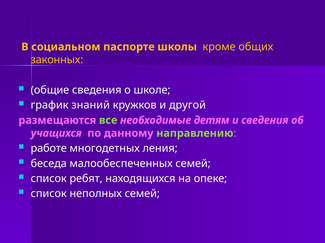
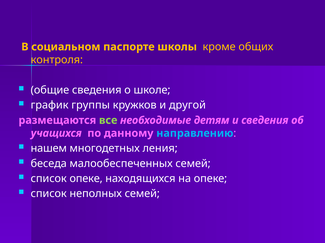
законных: законных -> контроля
знаний: знаний -> группы
направлению colour: light green -> light blue
работе: работе -> нашем
список ребят: ребят -> опеке
